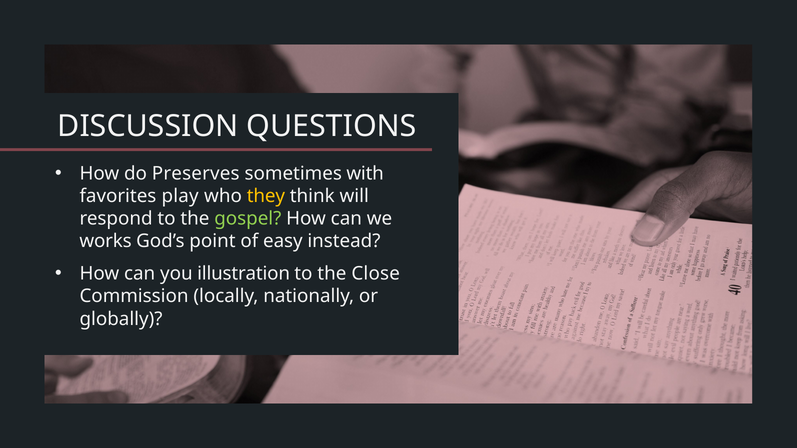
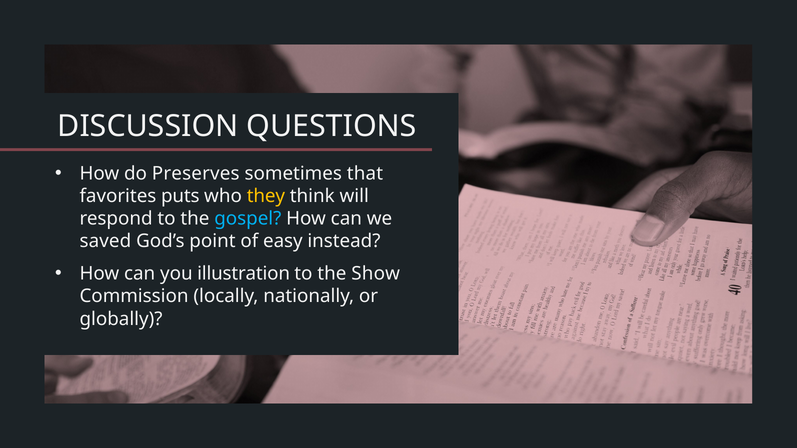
with: with -> that
play: play -> puts
gospel colour: light green -> light blue
works: works -> saved
Close: Close -> Show
